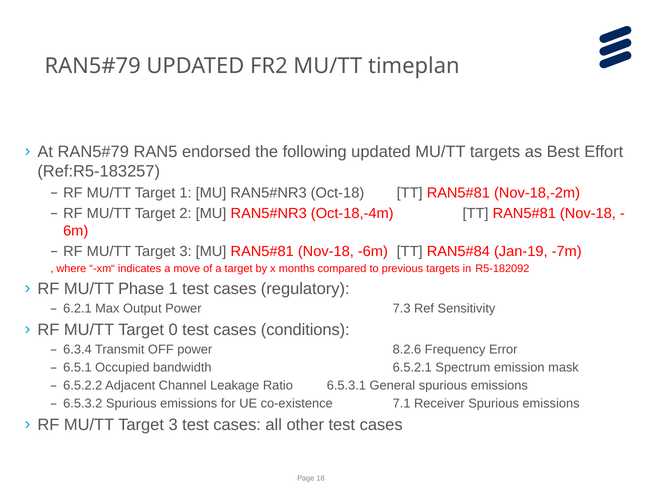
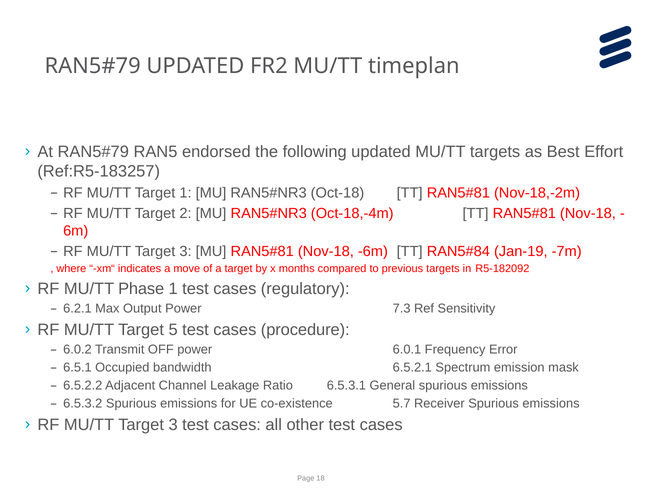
0: 0 -> 5
conditions: conditions -> procedure
6.3.4: 6.3.4 -> 6.0.2
8.2.6: 8.2.6 -> 6.0.1
7.1: 7.1 -> 5.7
